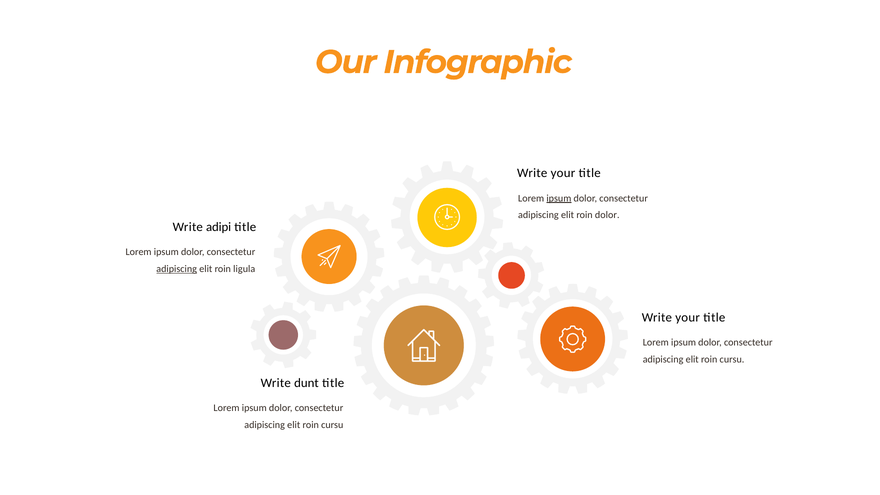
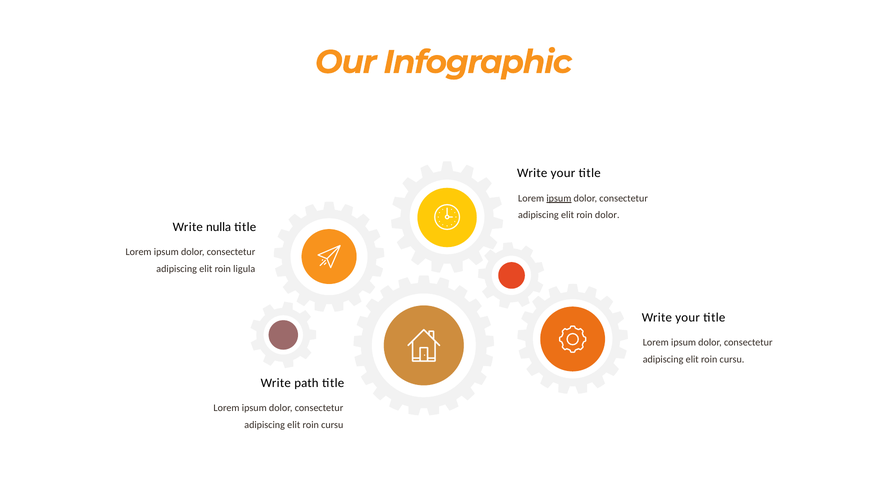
adipi: adipi -> nulla
adipiscing at (177, 269) underline: present -> none
dunt: dunt -> path
